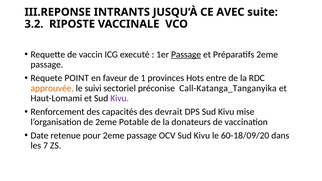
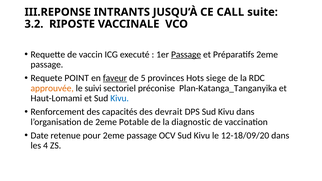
AVEC: AVEC -> CALL
faveur underline: none -> present
1: 1 -> 5
entre: entre -> siege
Call-Katanga_Tanganyika: Call-Katanga_Tanganyika -> Plan-Katanga_Tanganyika
Kivu at (120, 98) colour: purple -> blue
Kivu mise: mise -> dans
donateurs: donateurs -> diagnostic
60-18/09/20: 60-18/09/20 -> 12-18/09/20
7: 7 -> 4
